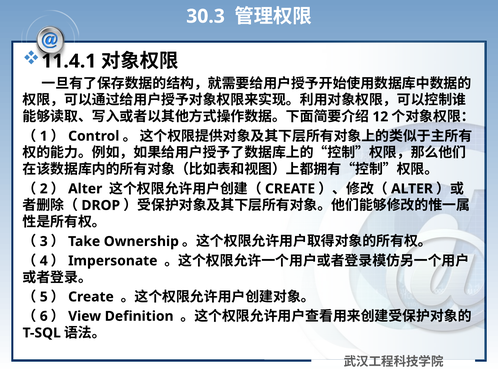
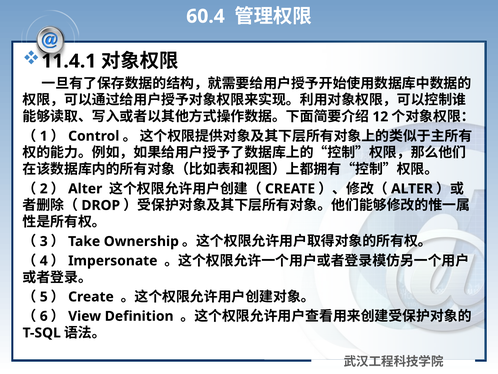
30.3: 30.3 -> 60.4
